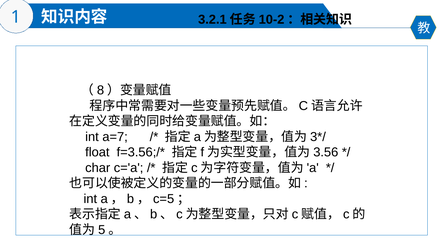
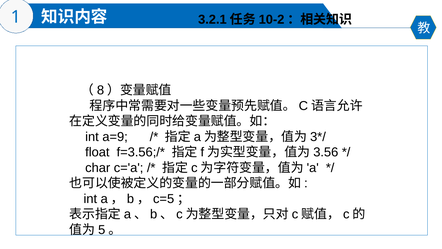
a=7: a=7 -> a=9
